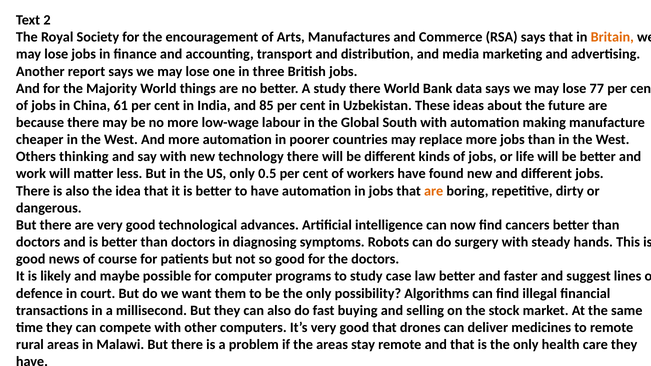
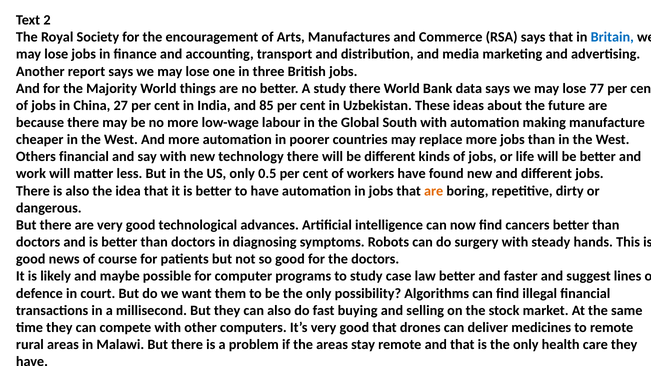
Britain colour: orange -> blue
61: 61 -> 27
Others thinking: thinking -> financial
